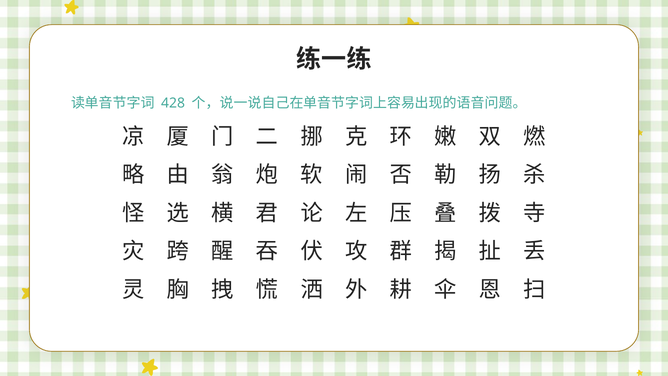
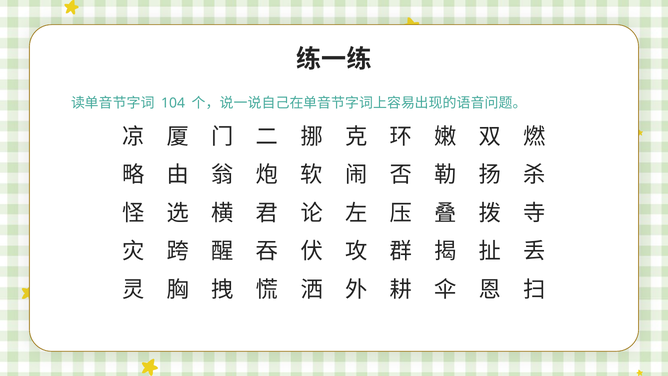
428: 428 -> 104
